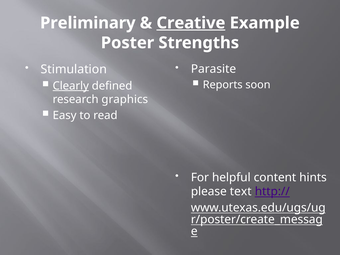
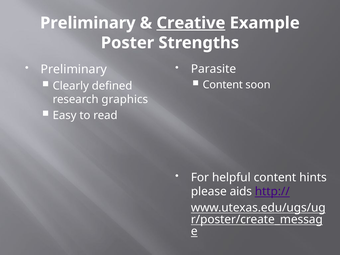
Stimulation at (74, 69): Stimulation -> Preliminary
Reports at (223, 85): Reports -> Content
Clearly underline: present -> none
text: text -> aids
